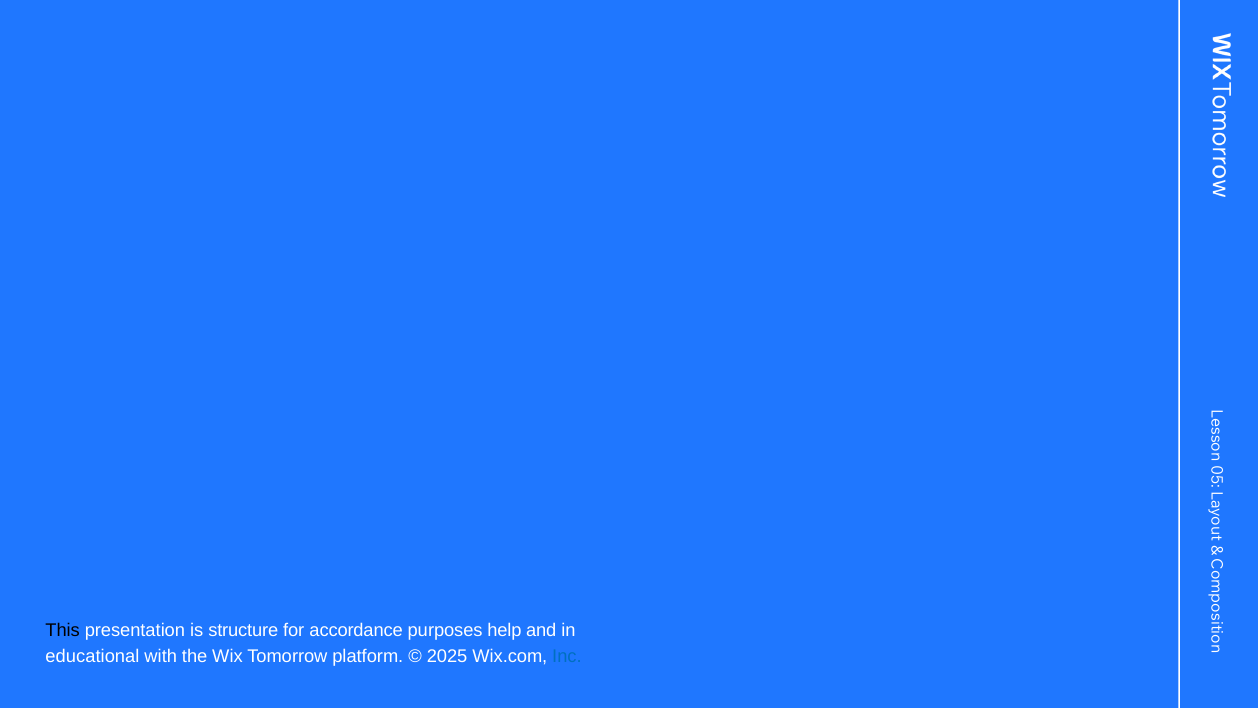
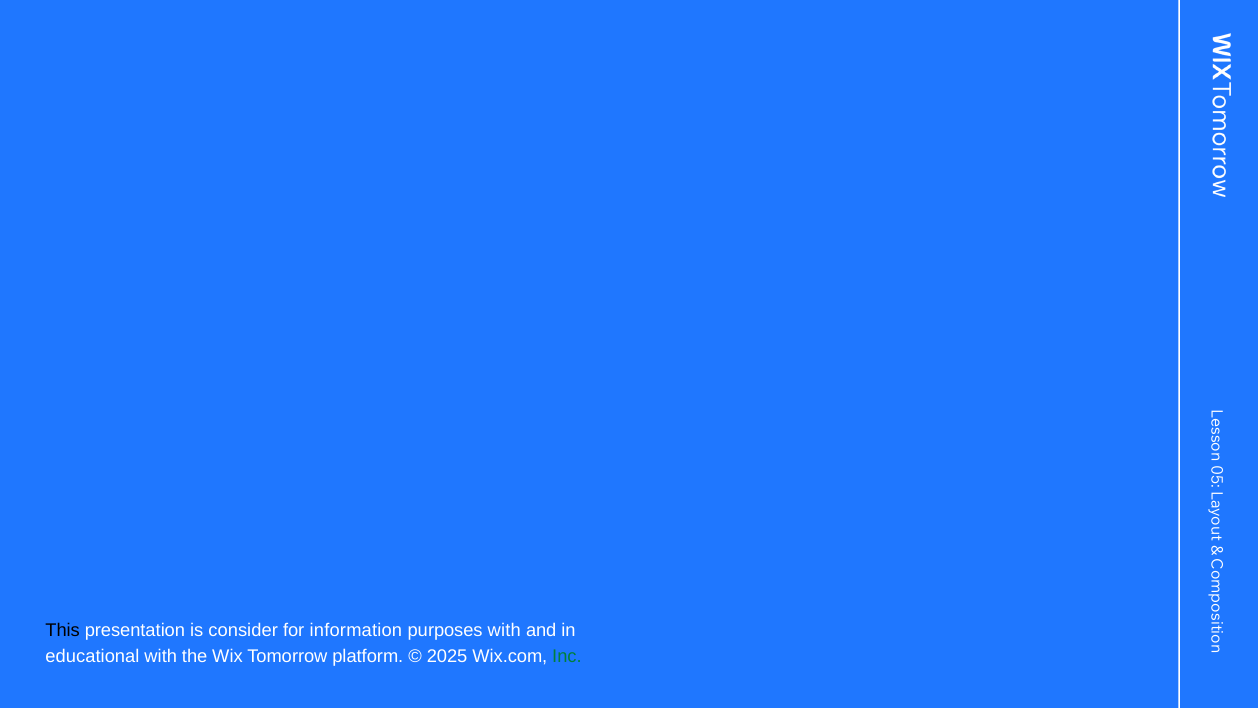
structure: structure -> consider
accordance: accordance -> information
purposes help: help -> with
Inc colour: blue -> green
